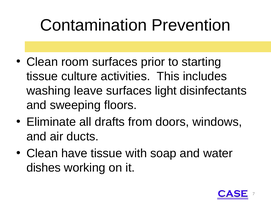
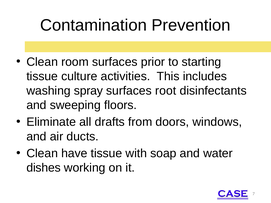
leave: leave -> spray
light: light -> root
